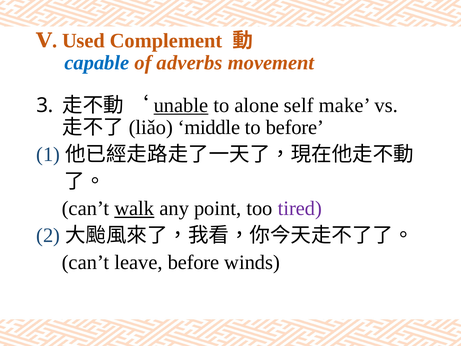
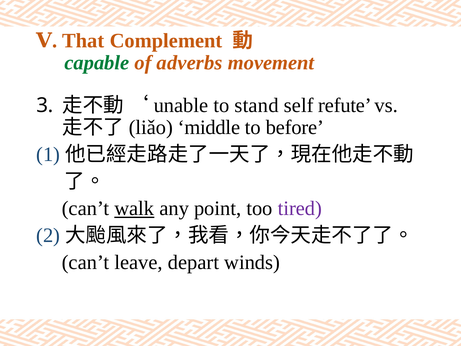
Used: Used -> That
capable colour: blue -> green
unable underline: present -> none
alone: alone -> stand
make: make -> refute
leave before: before -> depart
